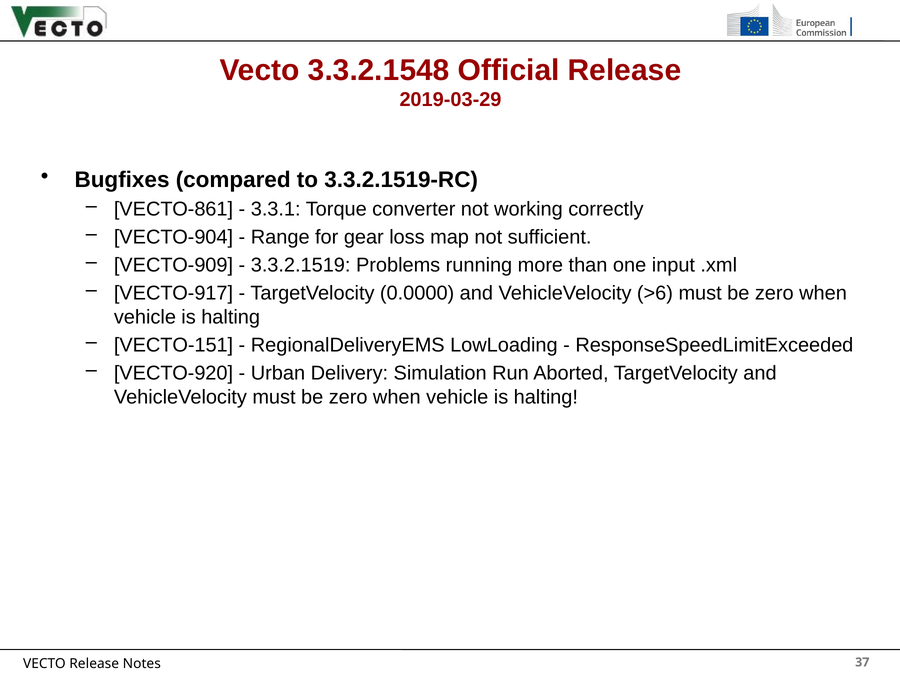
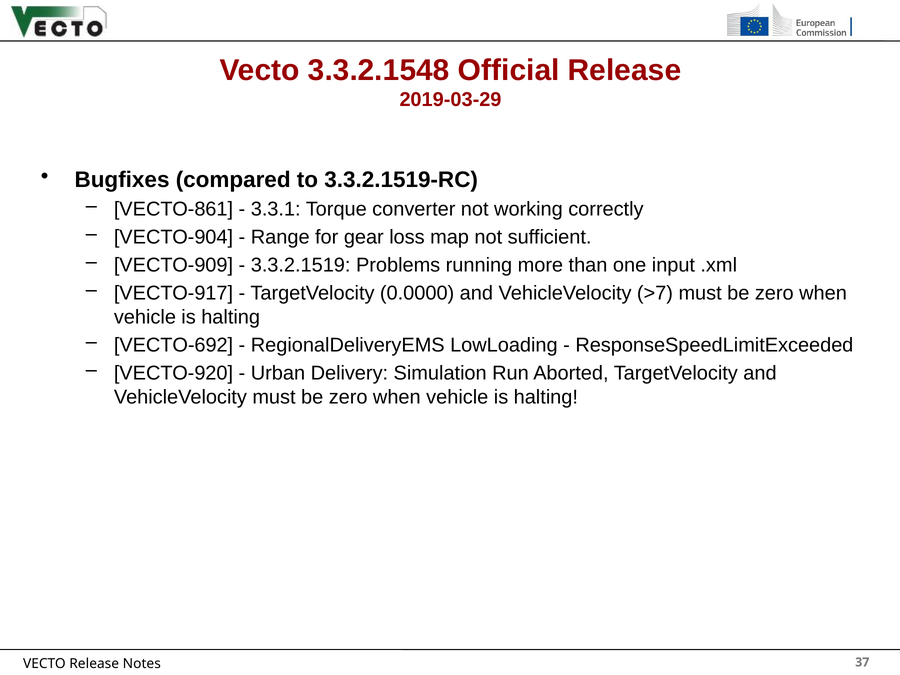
>6: >6 -> >7
VECTO-151: VECTO-151 -> VECTO-692
